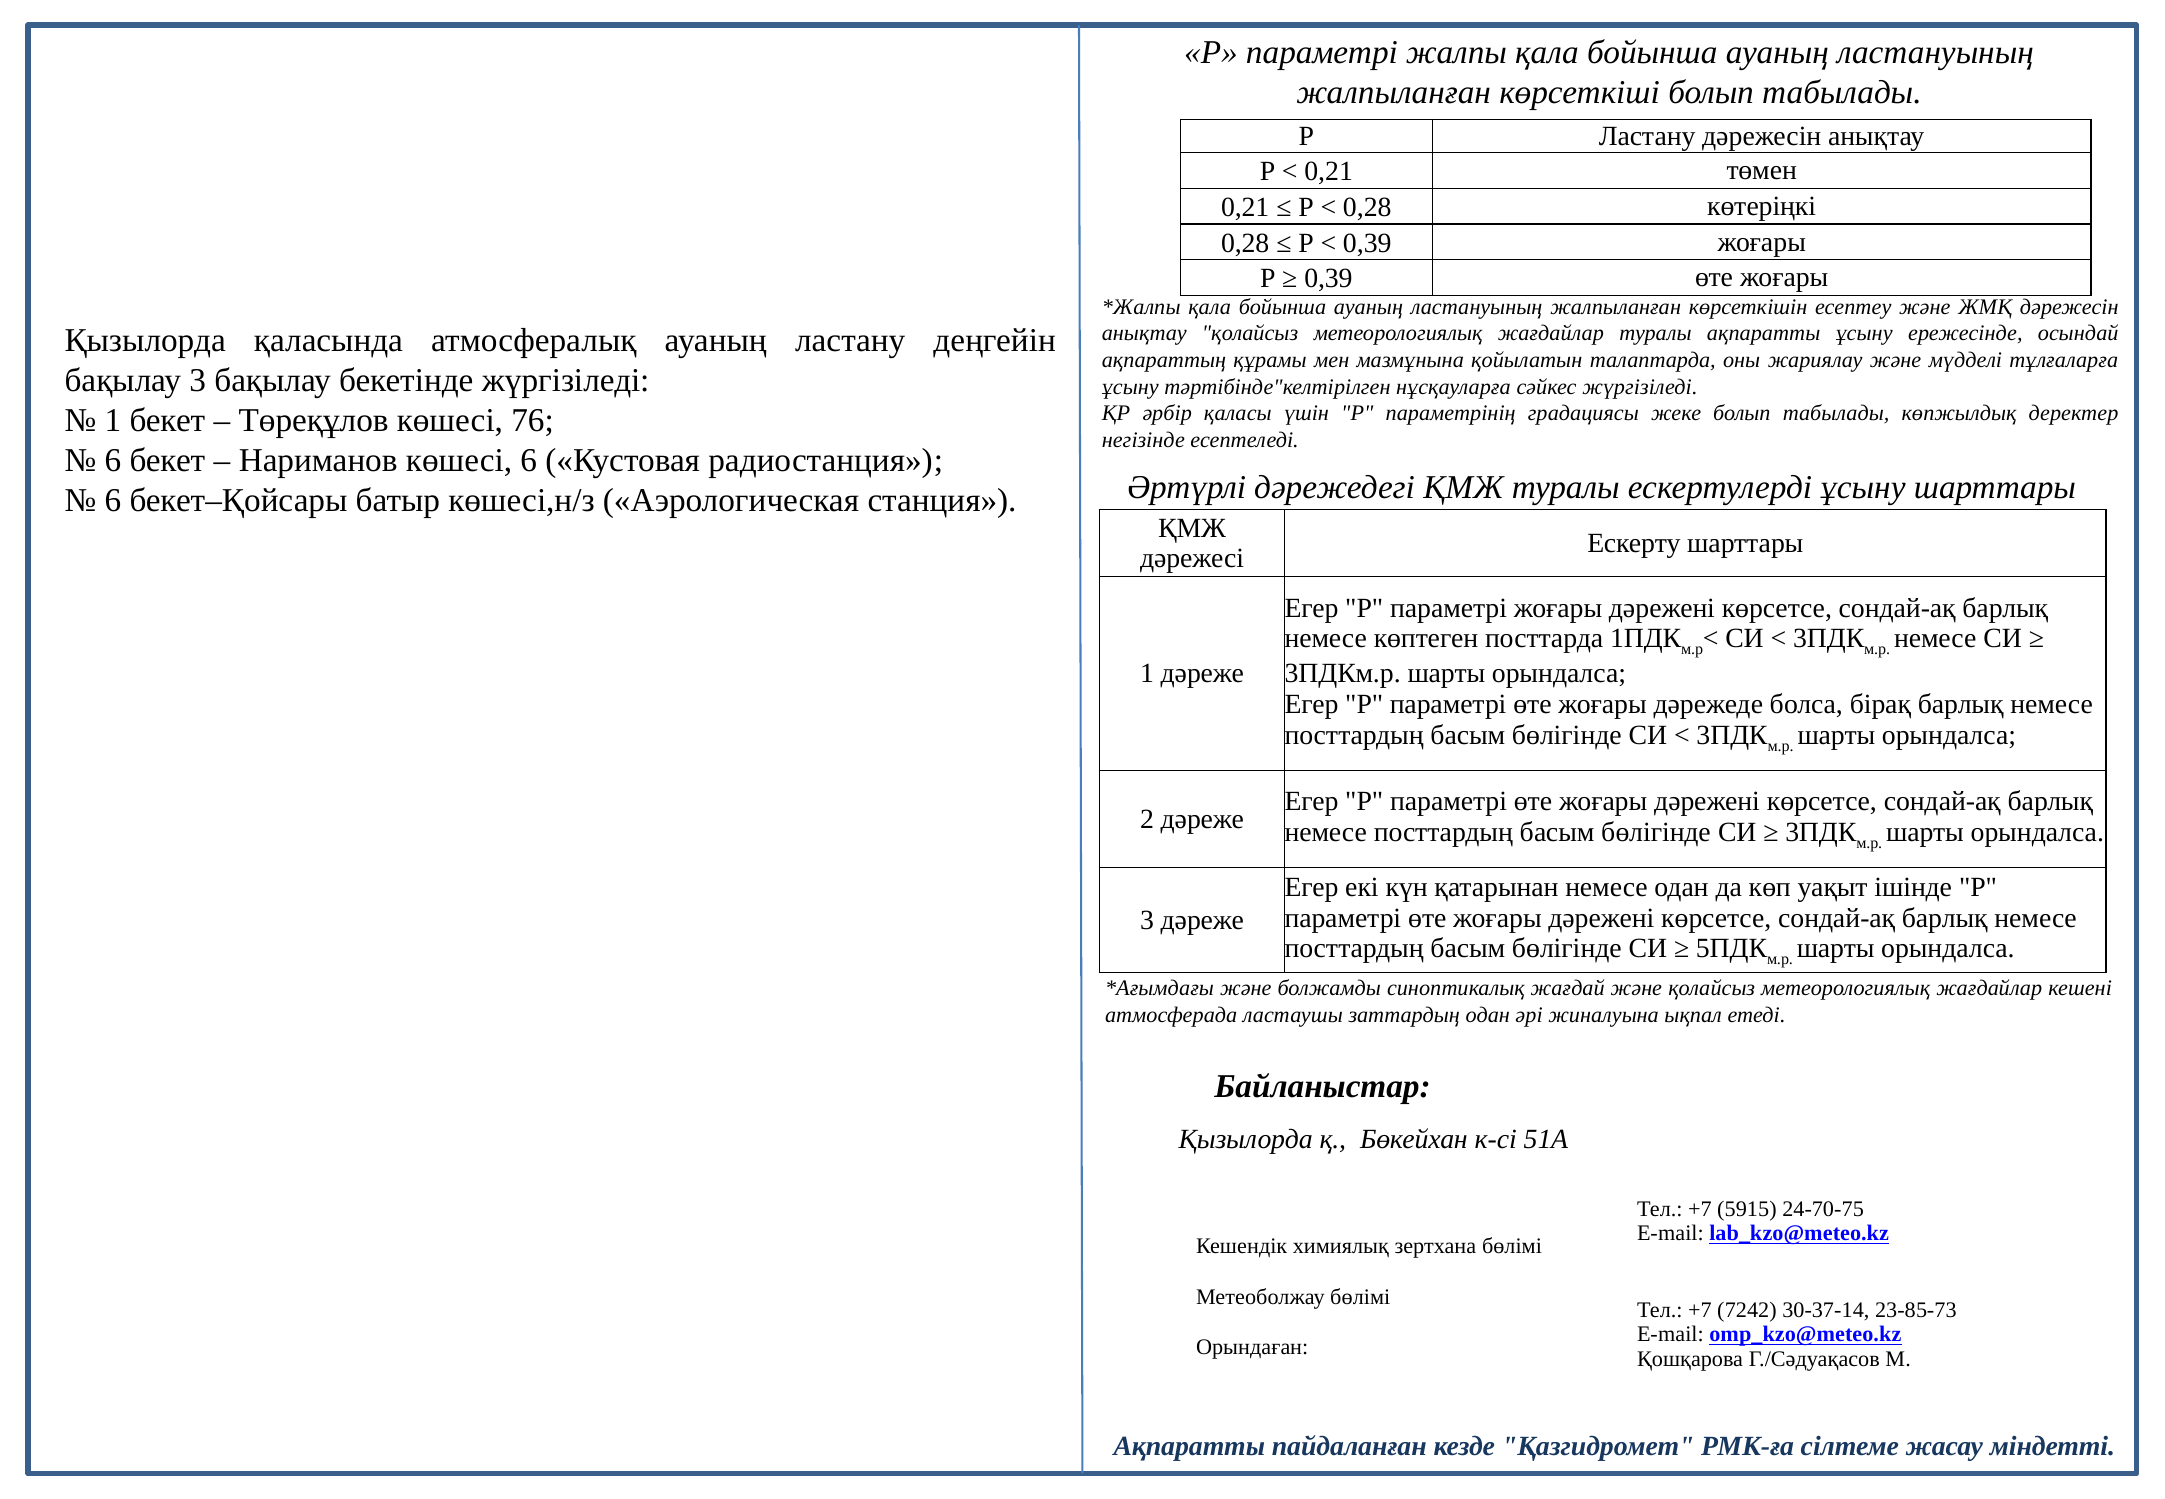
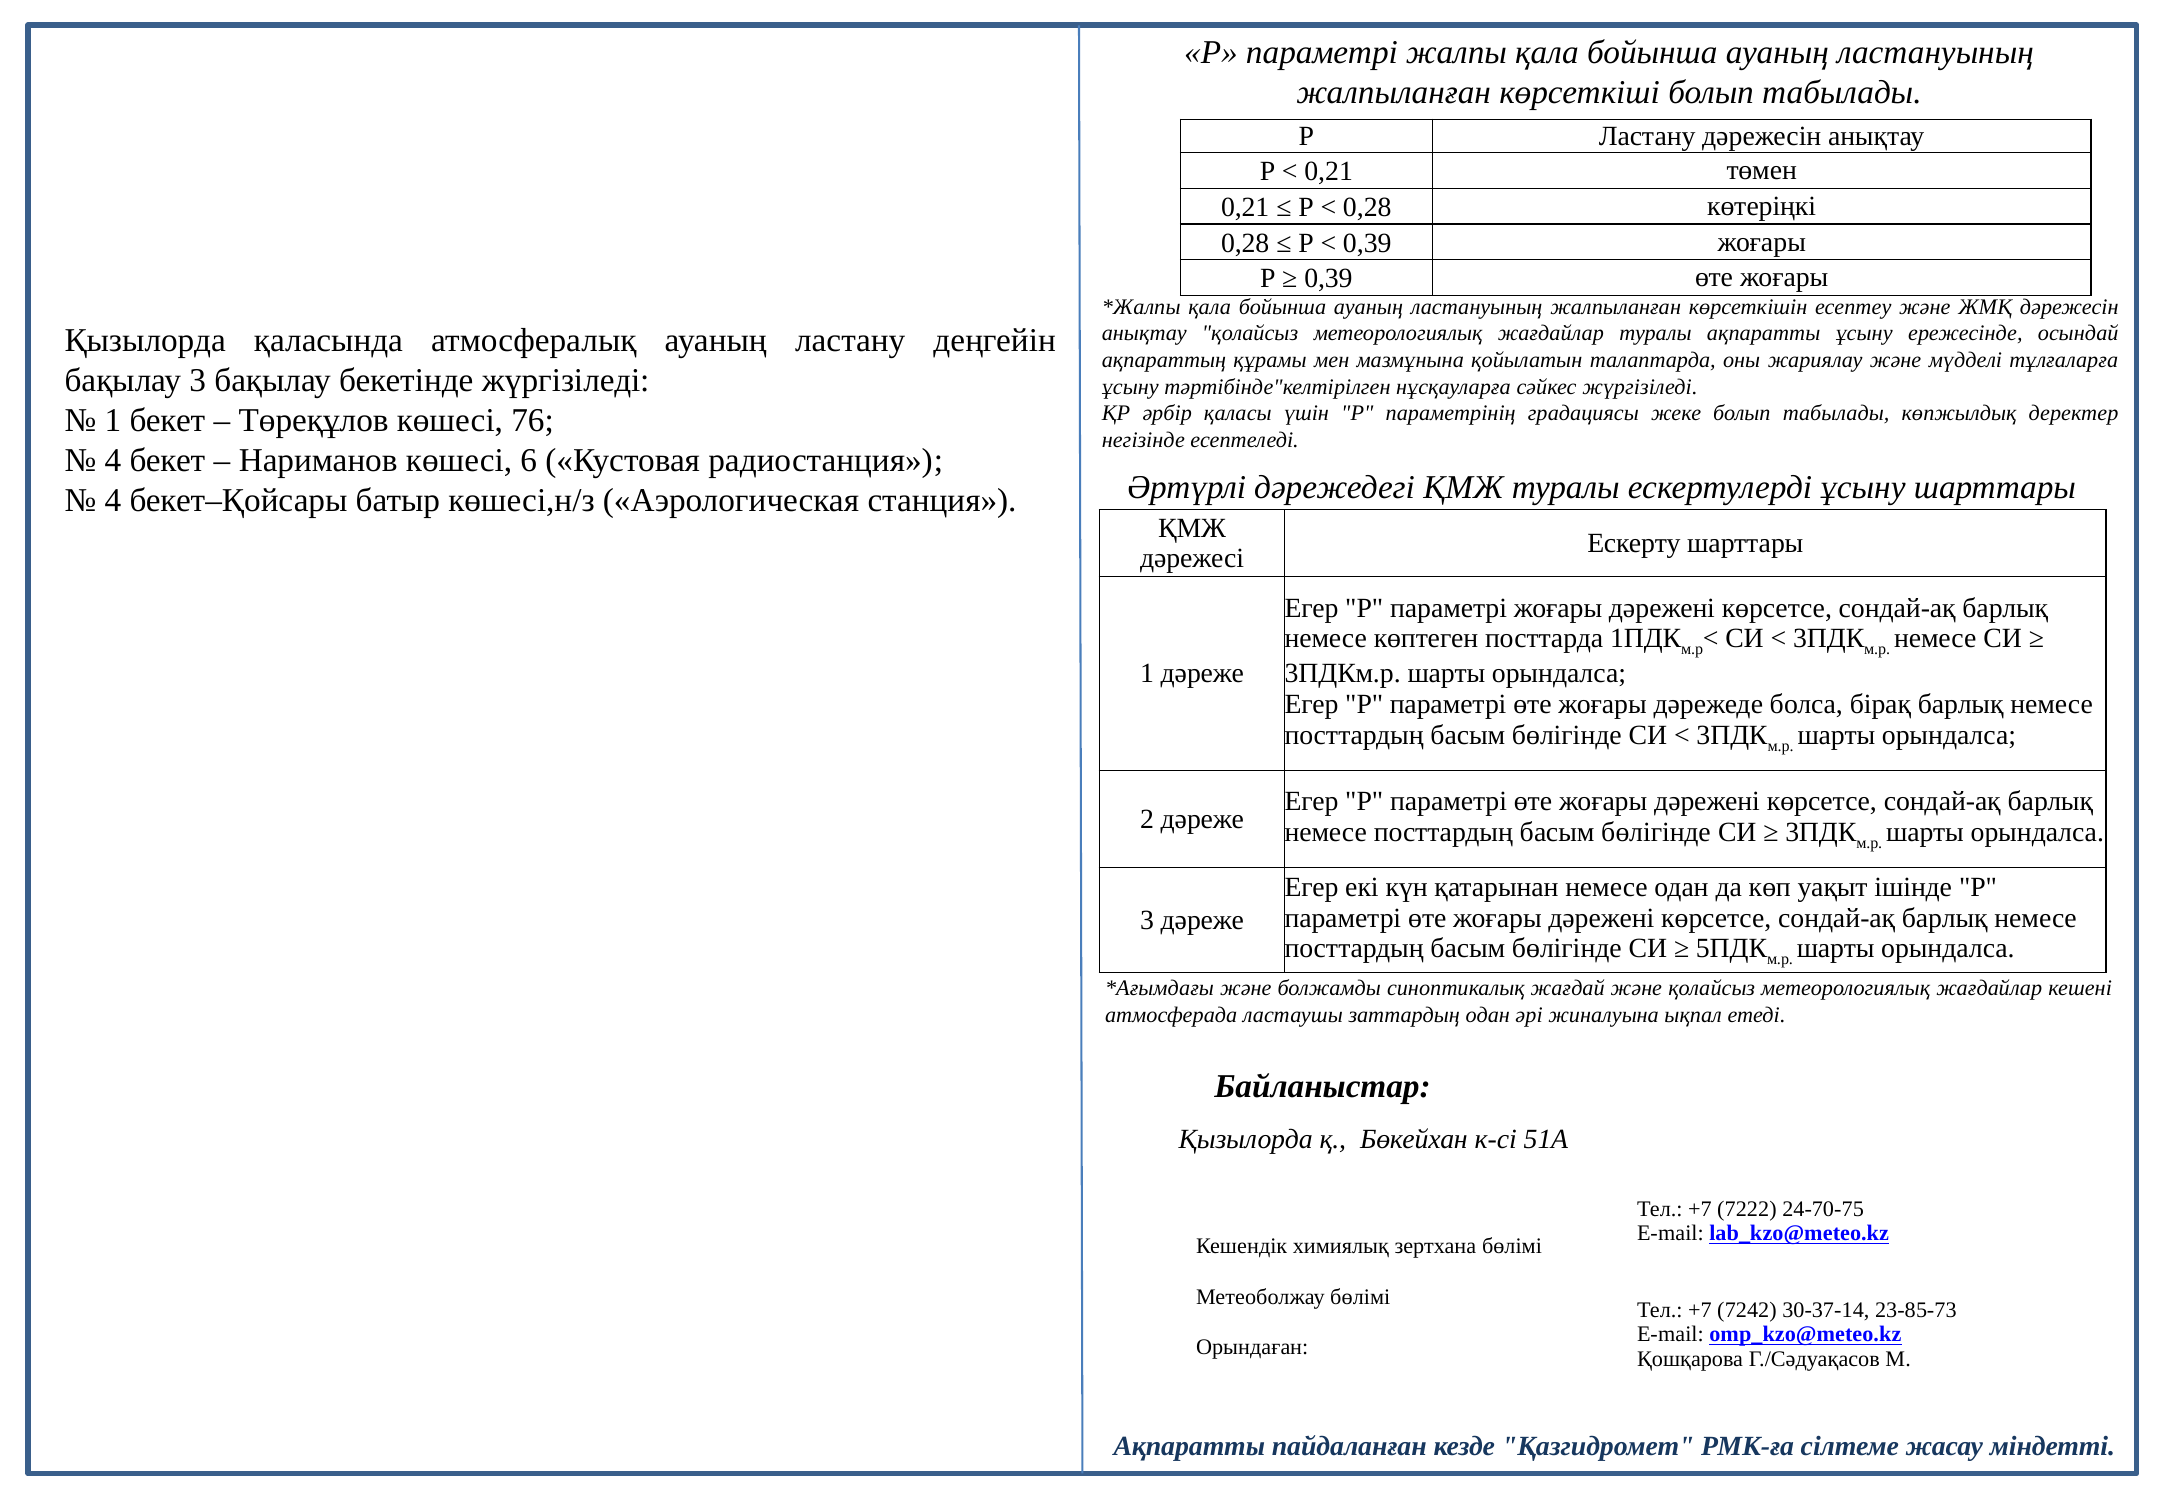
6 at (113, 461): 6 -> 4
6 at (113, 501): 6 -> 4
5915: 5915 -> 7222
